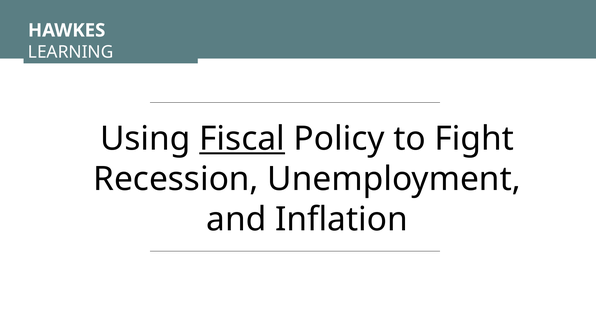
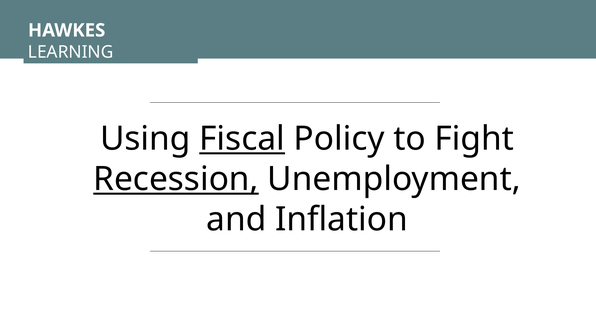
Recession underline: none -> present
